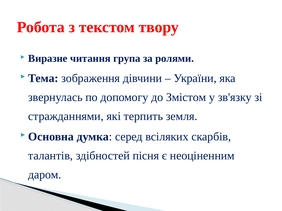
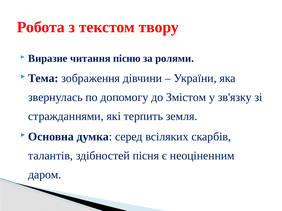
група: група -> пісню
